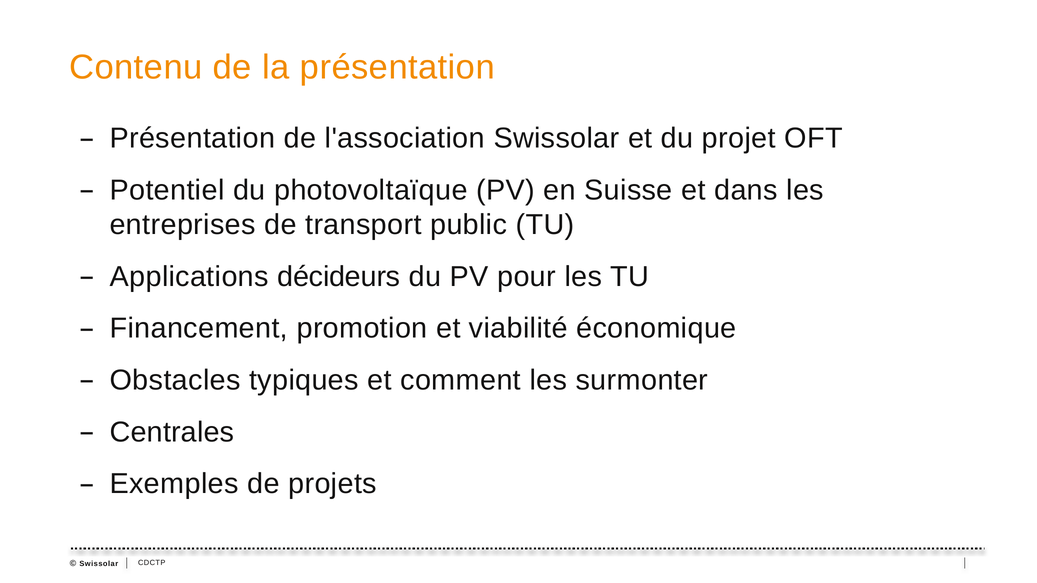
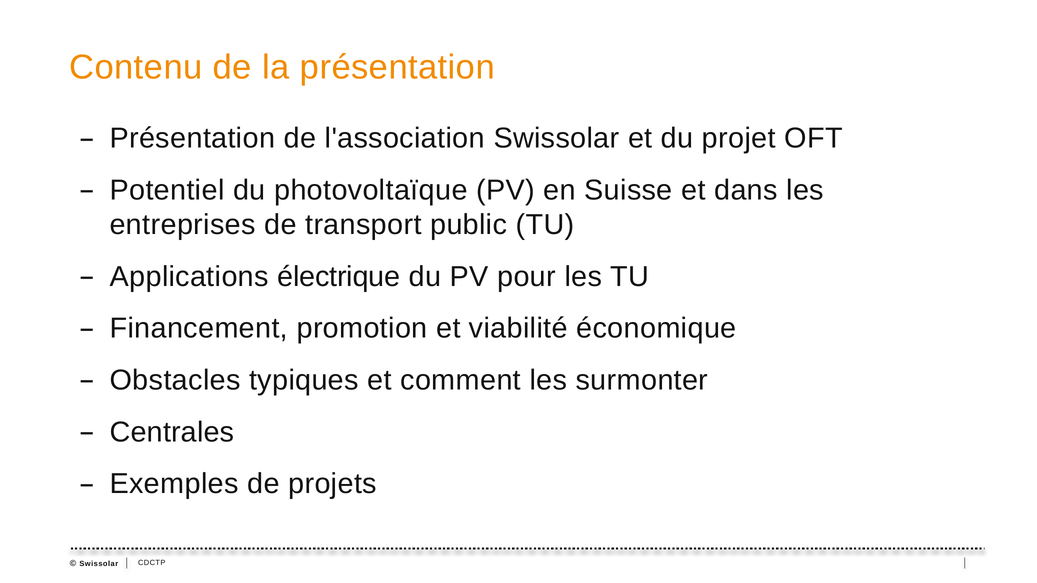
décideurs: décideurs -> électrique
